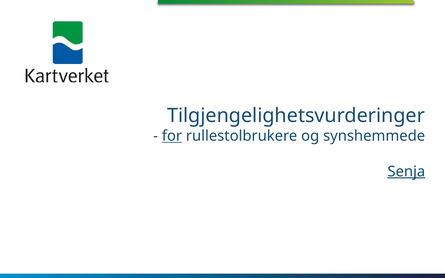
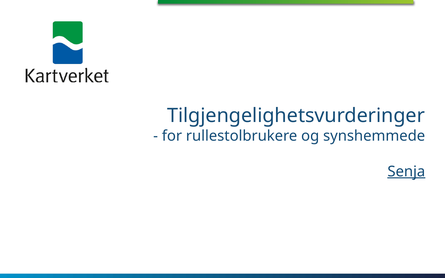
for underline: present -> none
